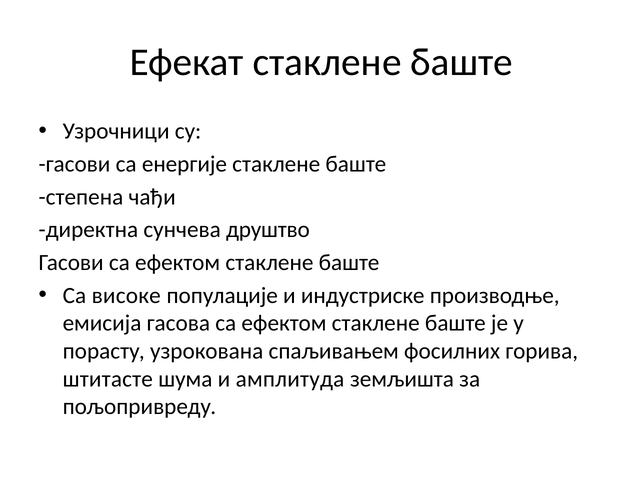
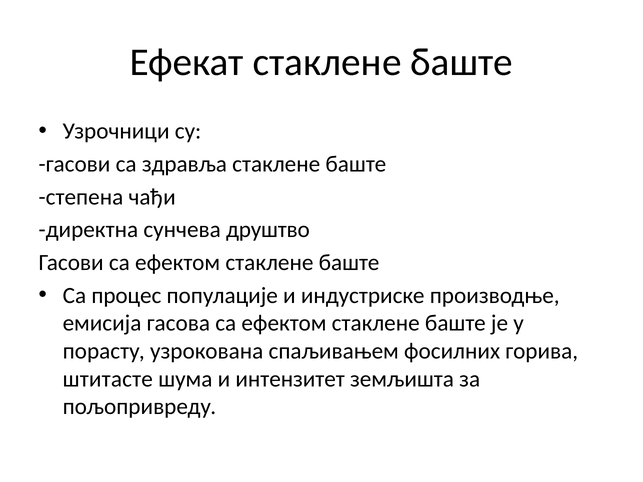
енергије: енергије -> здравља
високе: високе -> процес
амплитуда: амплитуда -> интензитет
